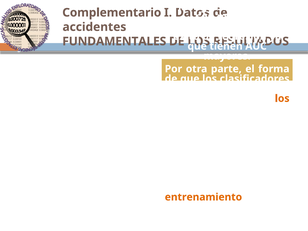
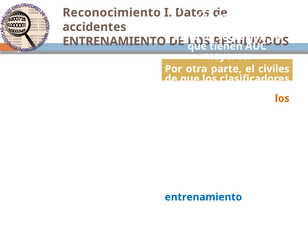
Complementario: Complementario -> Reconocimiento
FUNDAMENTALES at (114, 41): FUNDAMENTALES -> ENTRENAMIENTO
forma: forma -> civiles
entrenamiento at (203, 197) colour: orange -> blue
